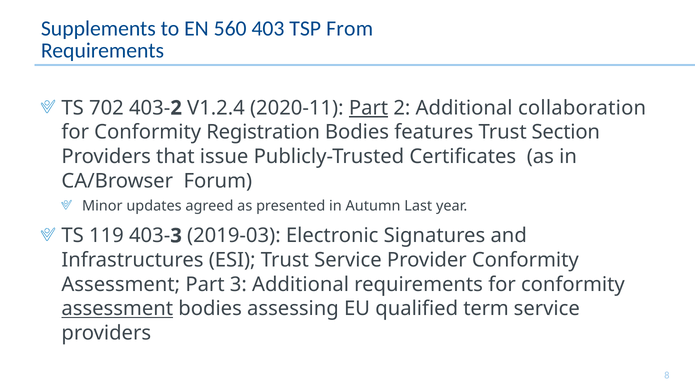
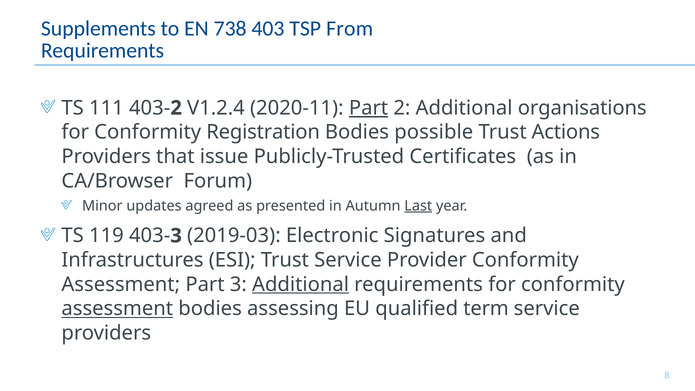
560: 560 -> 738
702: 702 -> 111
collaboration: collaboration -> organisations
features: features -> possible
Section: Section -> Actions
Last underline: none -> present
Additional at (301, 284) underline: none -> present
